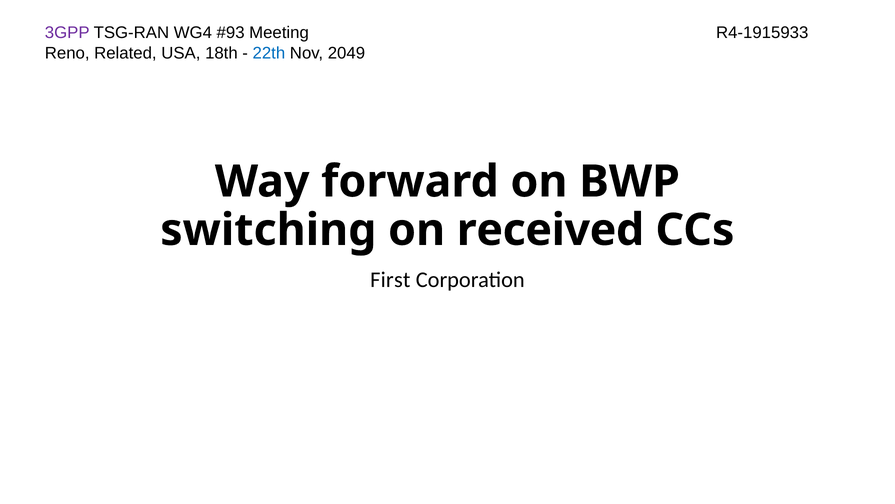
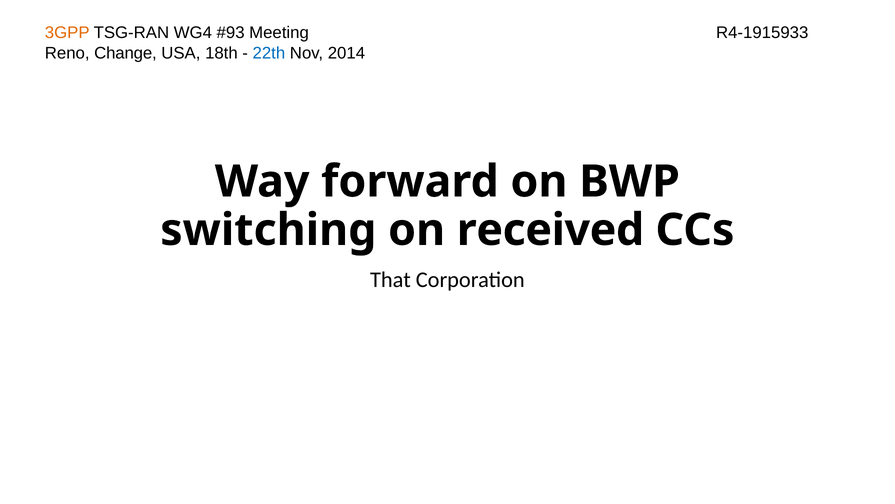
3GPP colour: purple -> orange
Related: Related -> Change
2049: 2049 -> 2014
First: First -> That
